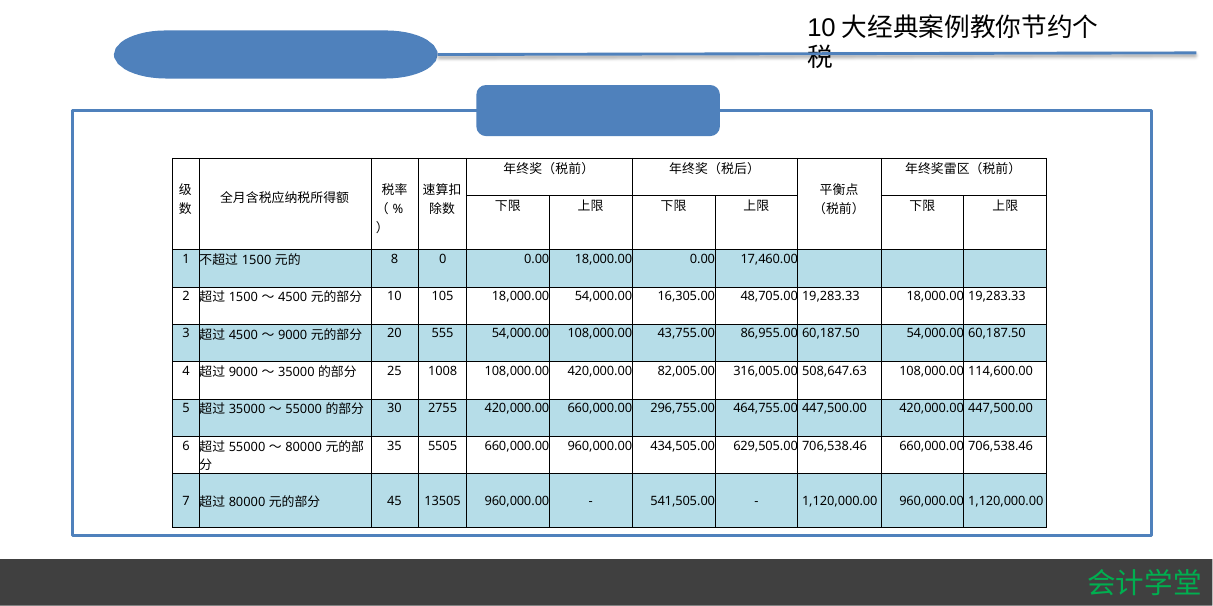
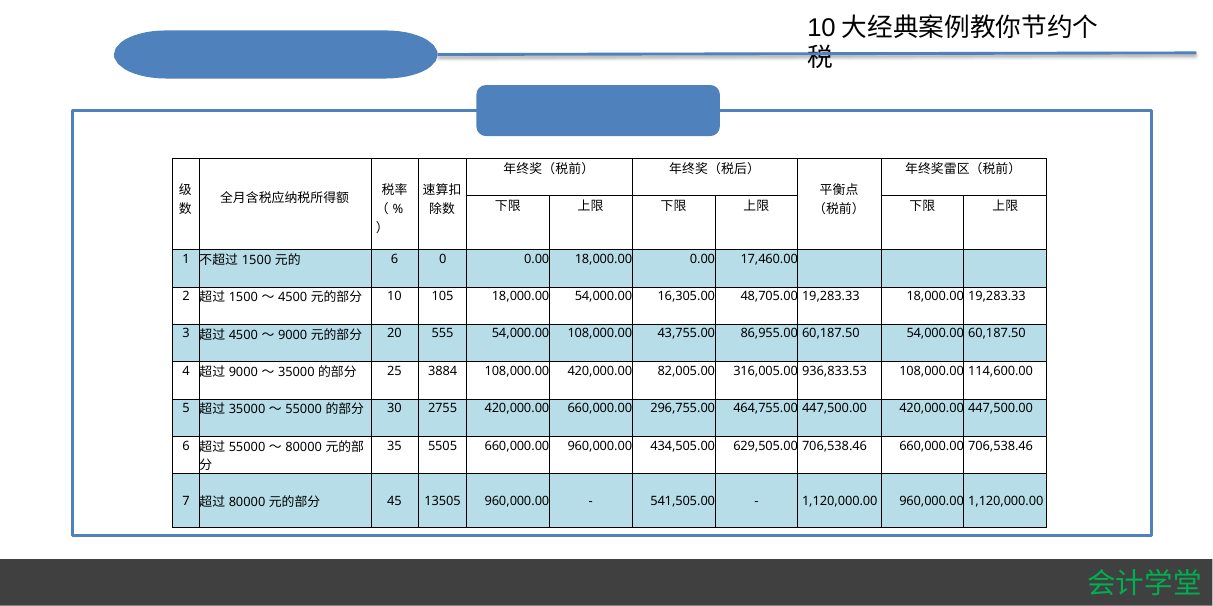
8 at (395, 259): 8 -> 6
1008: 1008 -> 3884
508,647.63: 508,647.63 -> 936,833.53
